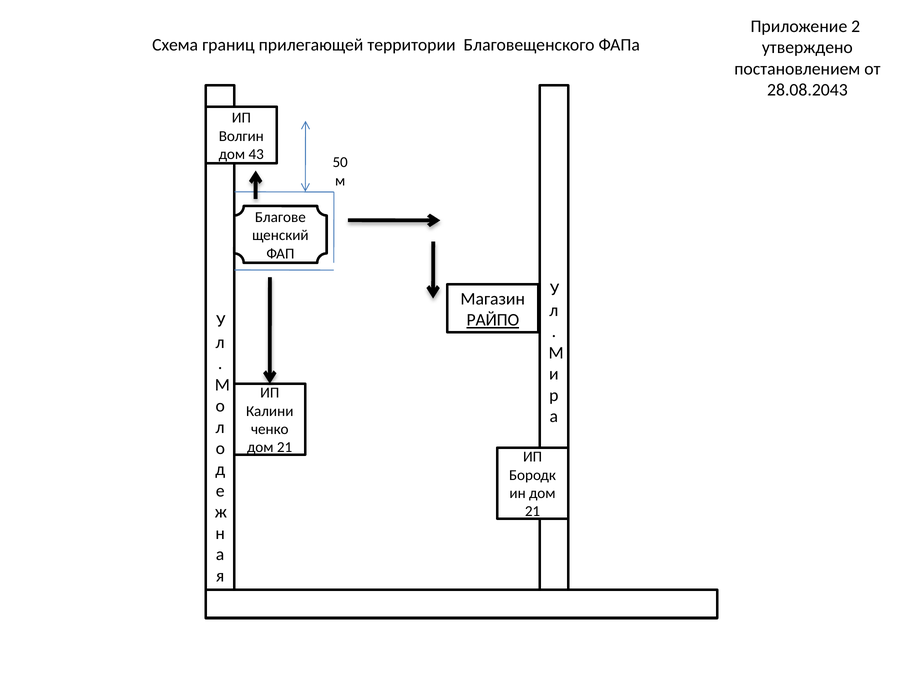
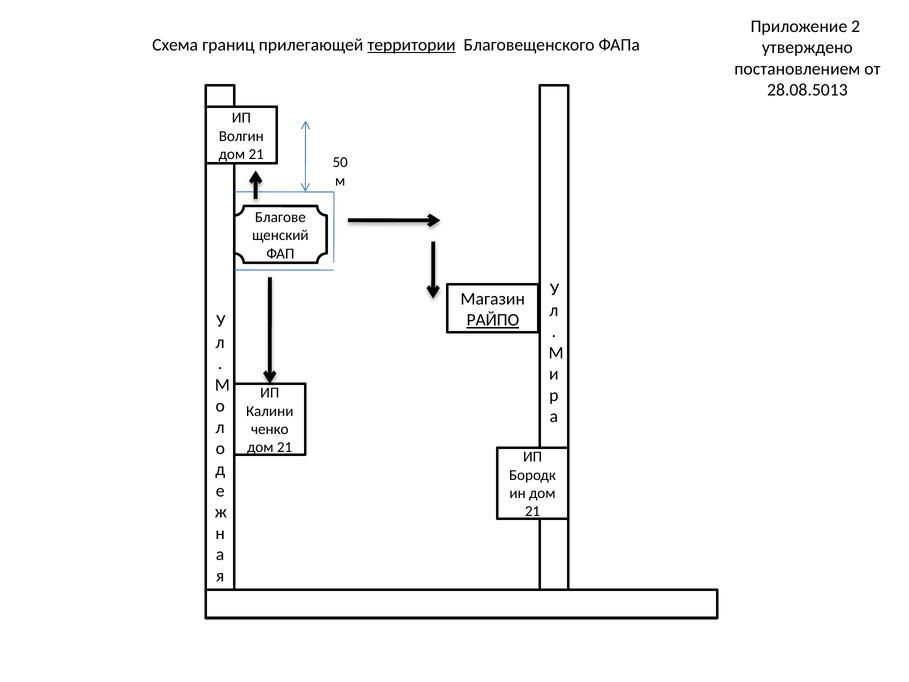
территории underline: none -> present
28.08.2043: 28.08.2043 -> 28.08.5013
43 at (256, 154): 43 -> 21
